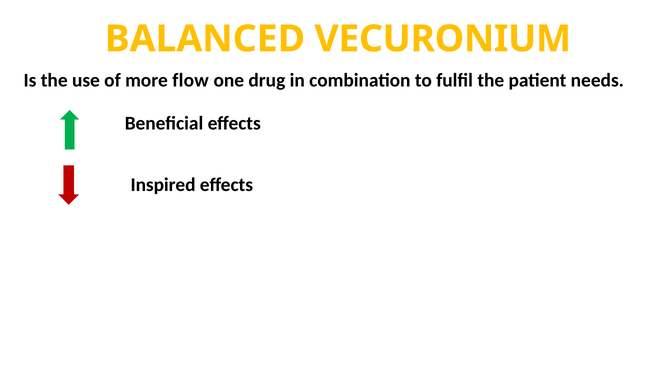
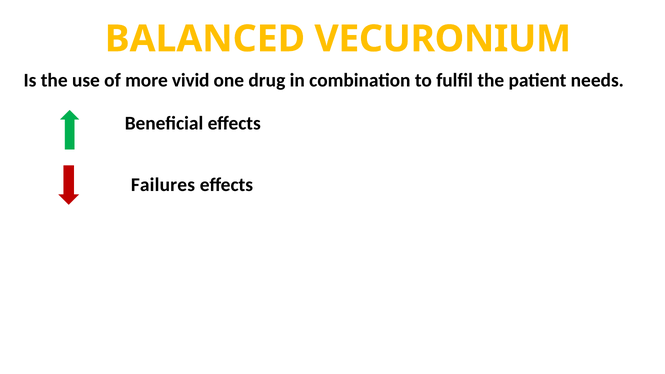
flow: flow -> vivid
Inspired: Inspired -> Failures
